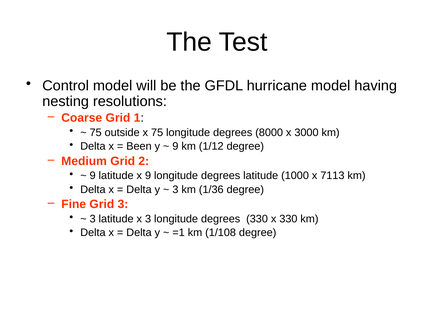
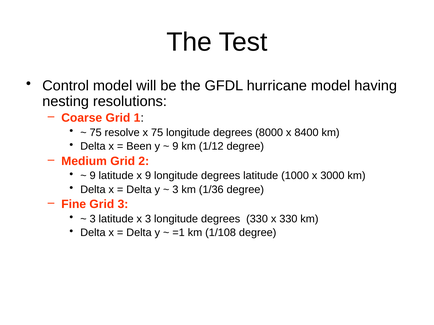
outside: outside -> resolve
3000: 3000 -> 8400
7113: 7113 -> 3000
